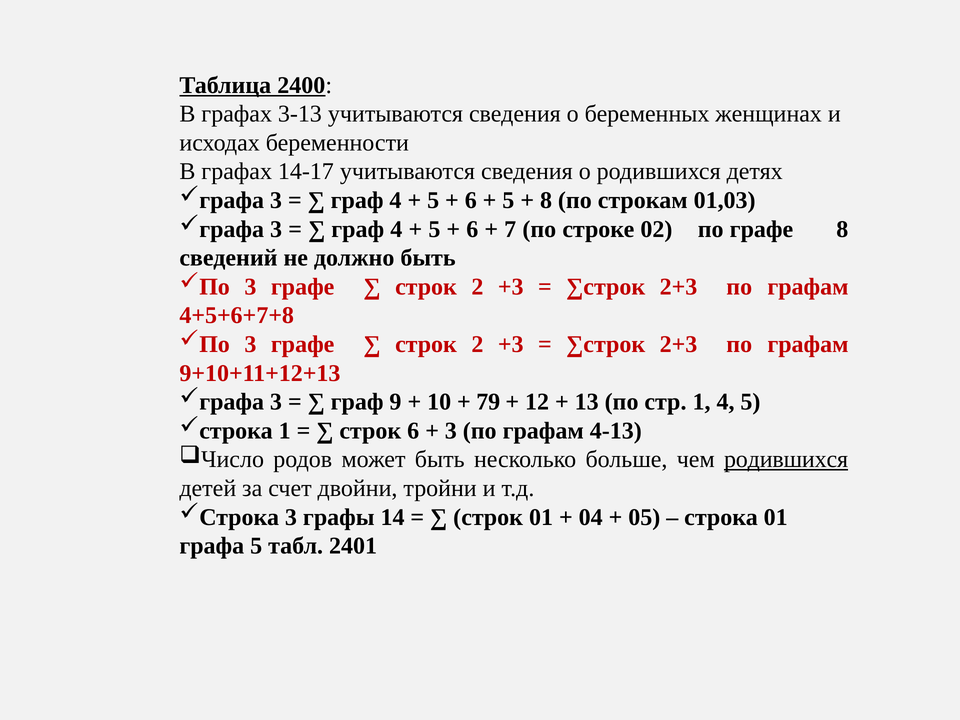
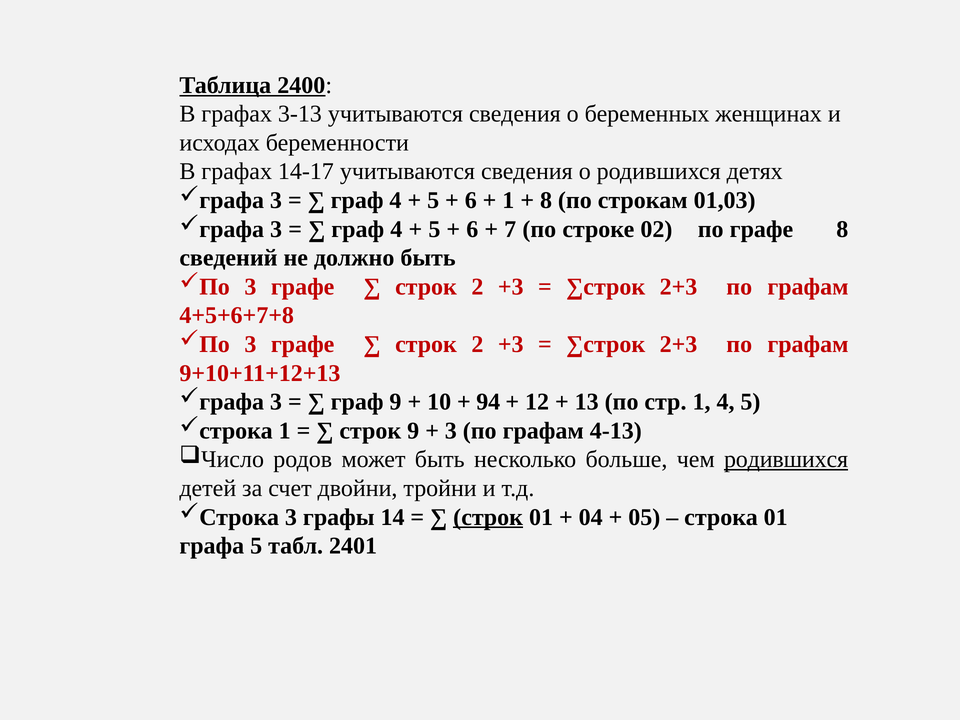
5 at (508, 200): 5 -> 1
79: 79 -> 94
строк 6: 6 -> 9
строк at (488, 517) underline: none -> present
